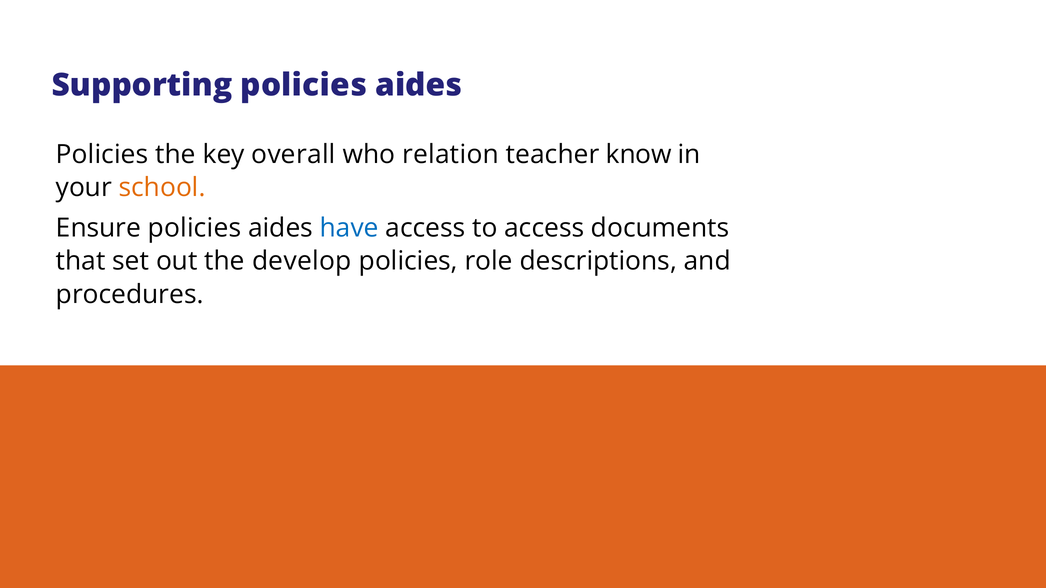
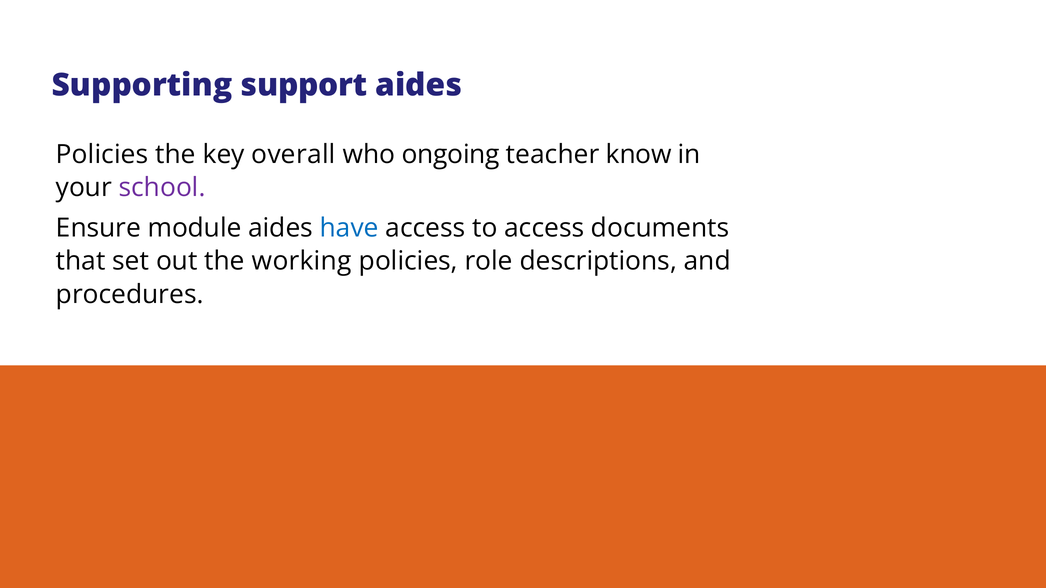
Supporting policies: policies -> support
relation: relation -> ongoing
school colour: orange -> purple
Ensure policies: policies -> module
develop: develop -> working
